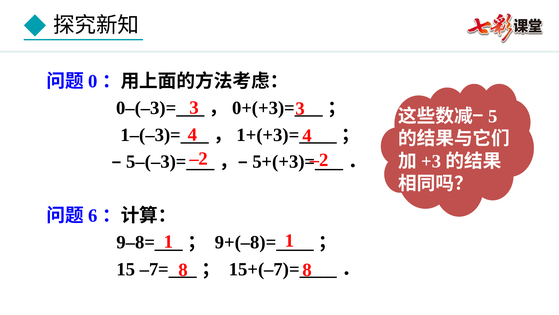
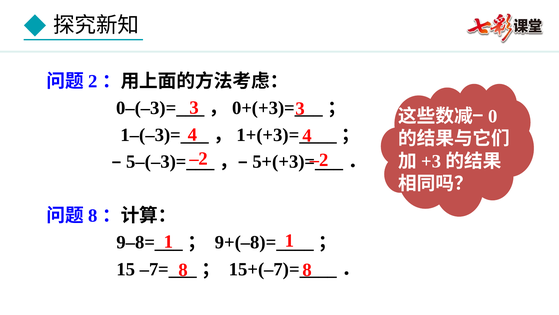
0: 0 -> 2
5: 5 -> 0
6 at (93, 215): 6 -> 8
